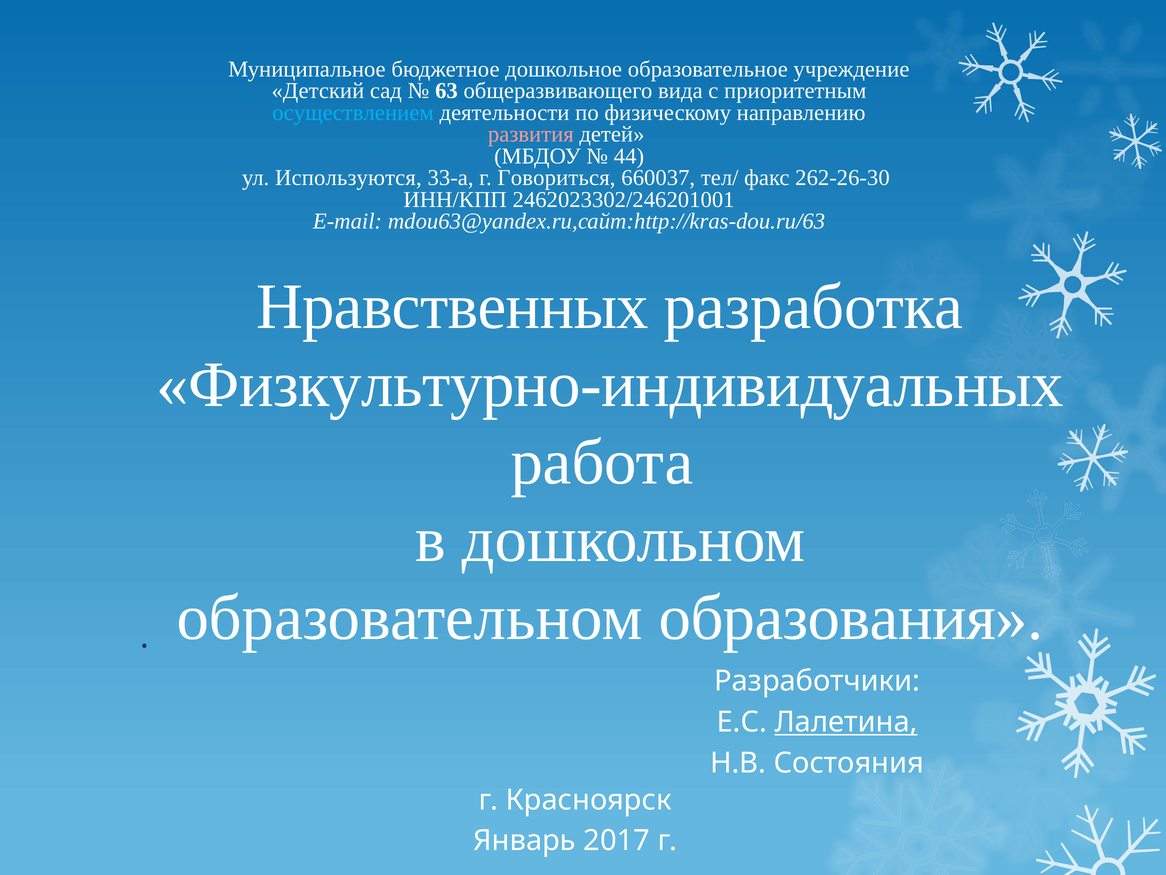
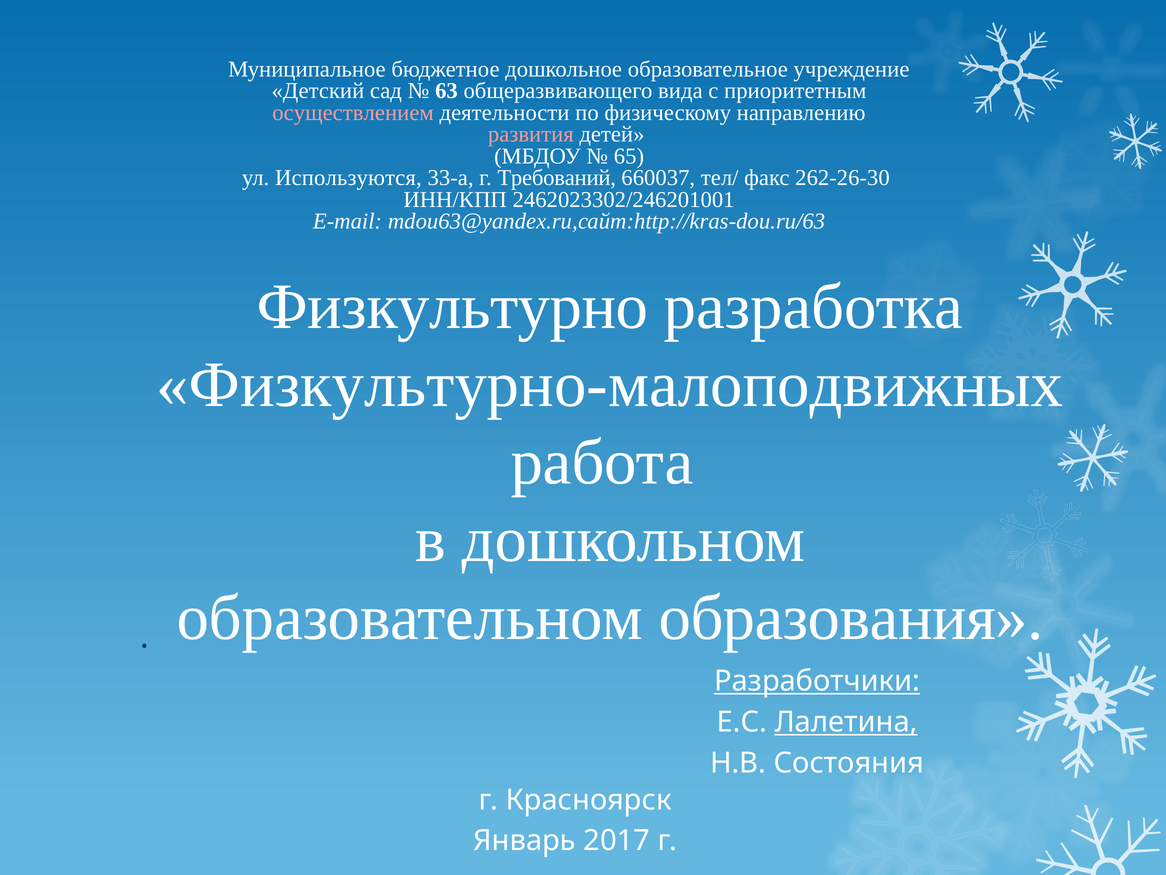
осуществлением colour: light blue -> pink
44: 44 -> 65
Говориться: Говориться -> Требований
Нравственных: Нравственных -> Физкультурно
Физкультурно-индивидуальных: Физкультурно-индивидуальных -> Физкультурно-малоподвижных
Разработчики underline: none -> present
